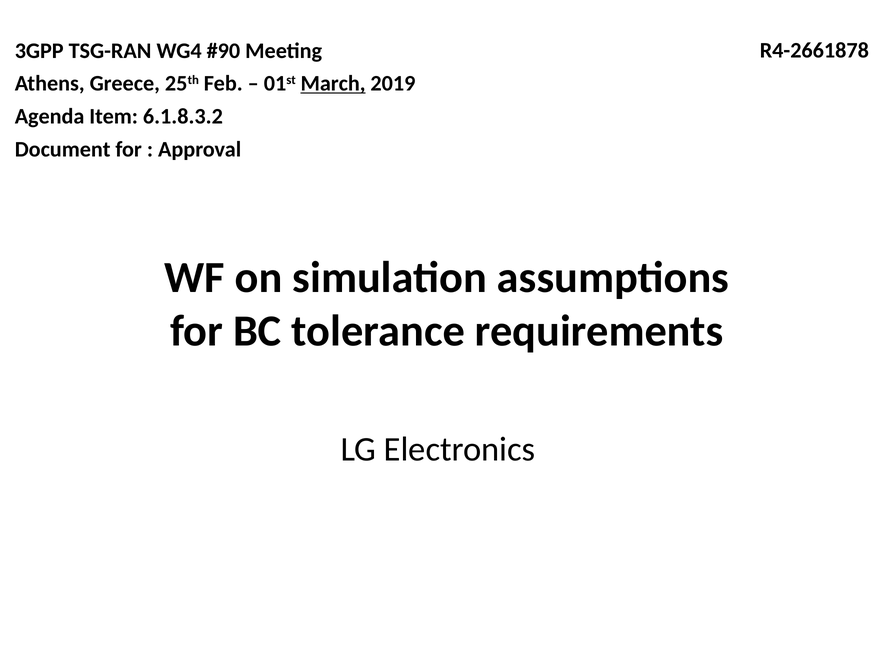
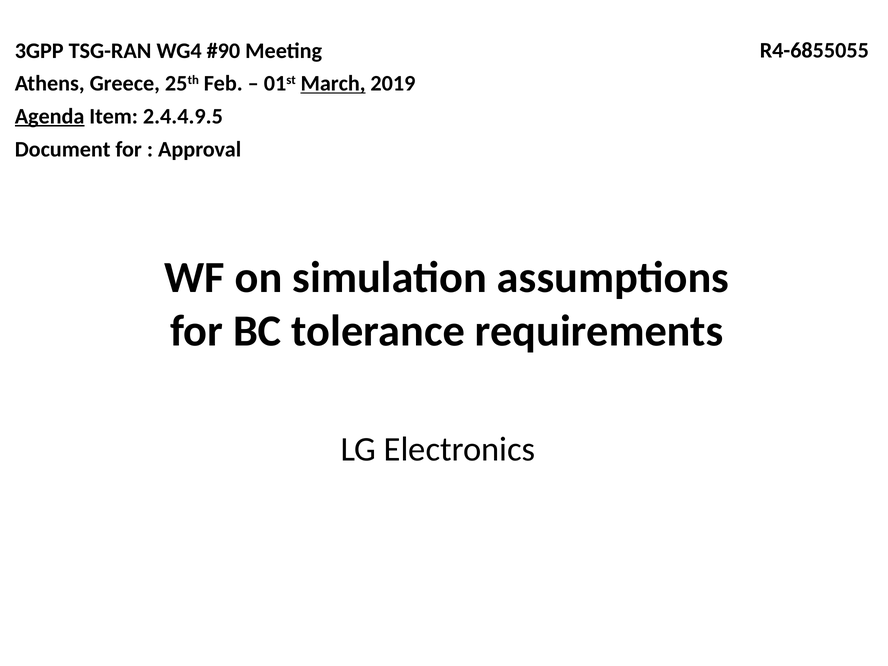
R4-2661878: R4-2661878 -> R4-6855055
Agenda underline: none -> present
6.1.8.3.2: 6.1.8.3.2 -> 2.4.4.9.5
